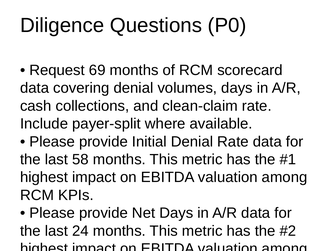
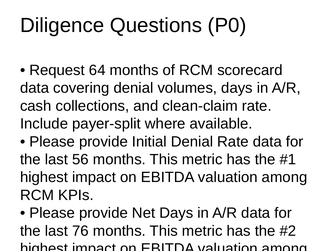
69: 69 -> 64
58: 58 -> 56
24: 24 -> 76
